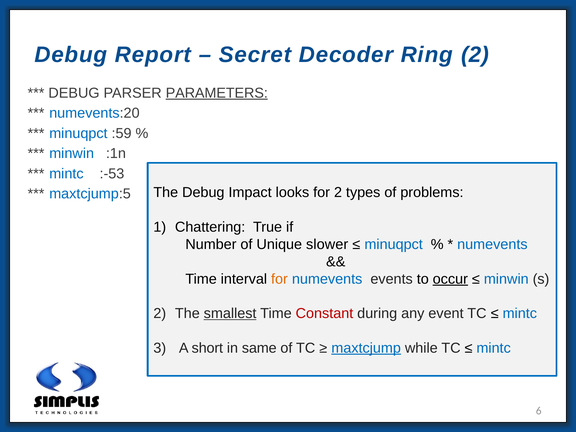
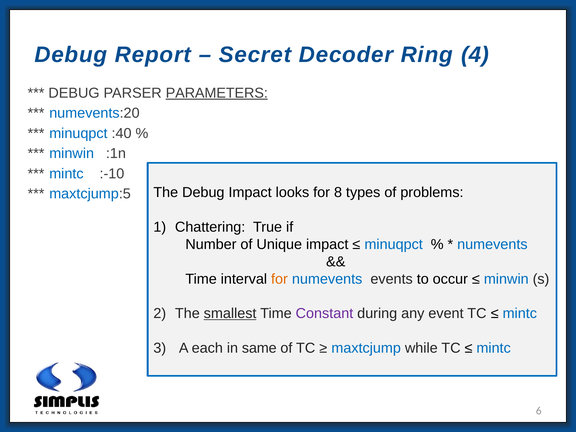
Ring 2: 2 -> 4
:59: :59 -> :40
:-53: :-53 -> :-10
for 2: 2 -> 8
Unique slower: slower -> impact
occur underline: present -> none
Constant colour: red -> purple
short: short -> each
maxtcjump underline: present -> none
